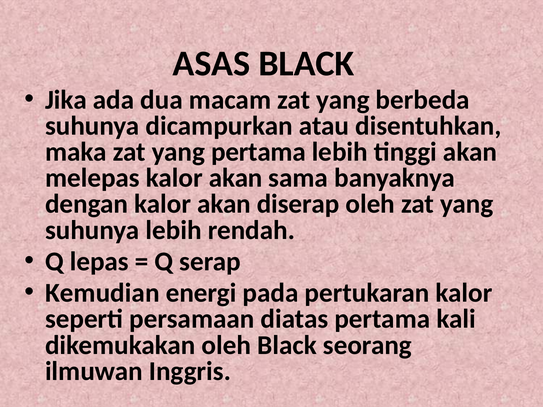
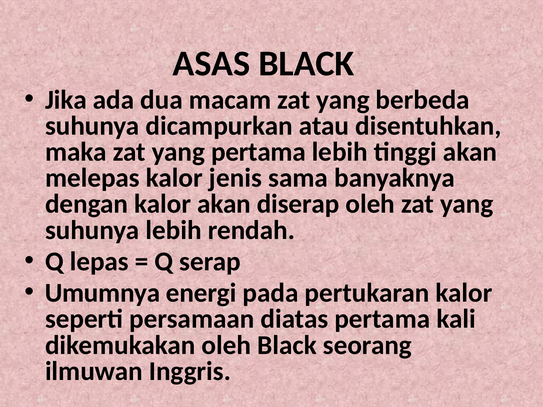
melepas kalor akan: akan -> jenis
Kemudian: Kemudian -> Umumnya
